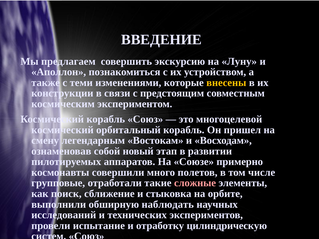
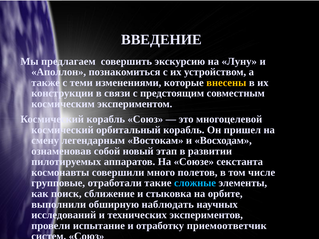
примерно: примерно -> секстанта
сложные colour: pink -> light blue
цилиндрическую: цилиндрическую -> приемоответчик
